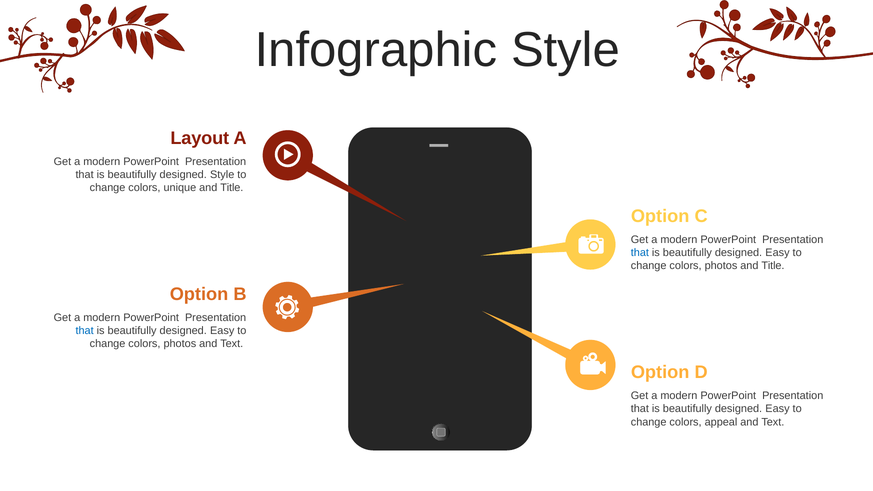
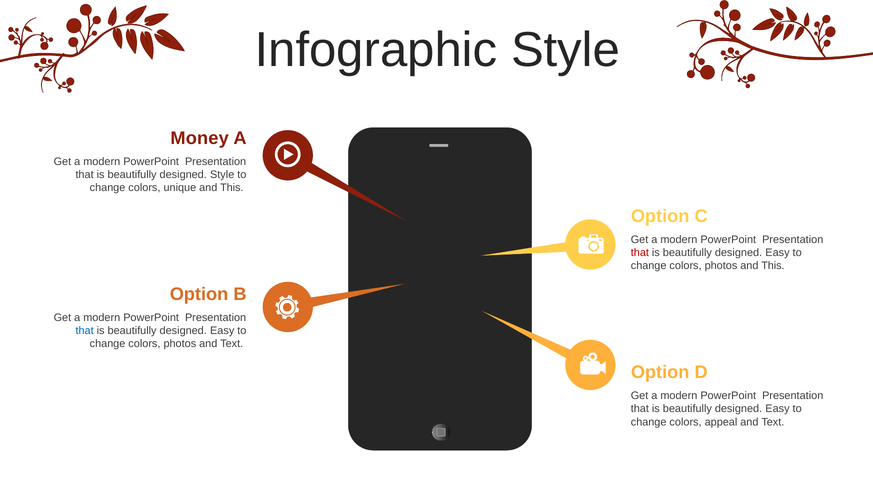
Layout: Layout -> Money
Title at (232, 188): Title -> This
that at (640, 253) colour: blue -> red
photos and Title: Title -> This
